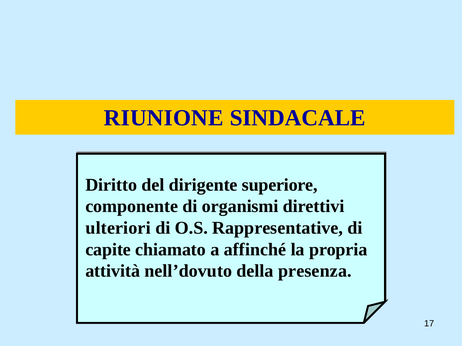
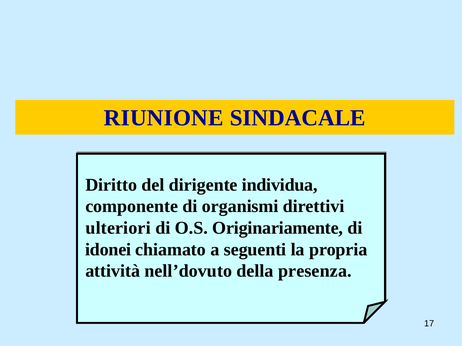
superiore: superiore -> individua
Rappresentative: Rappresentative -> Originariamente
capite: capite -> idonei
affinché: affinché -> seguenti
